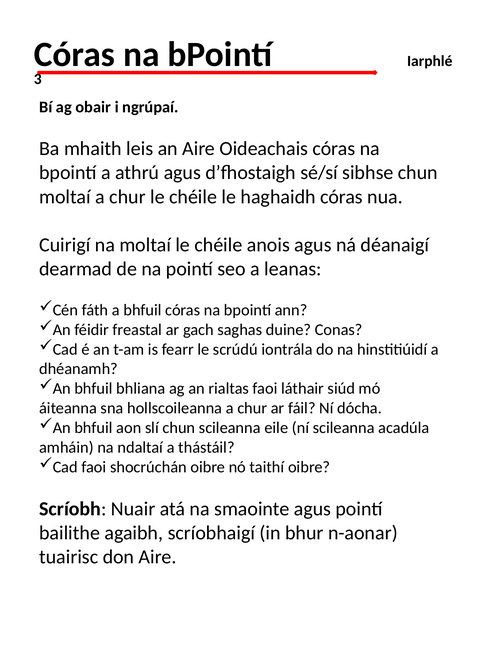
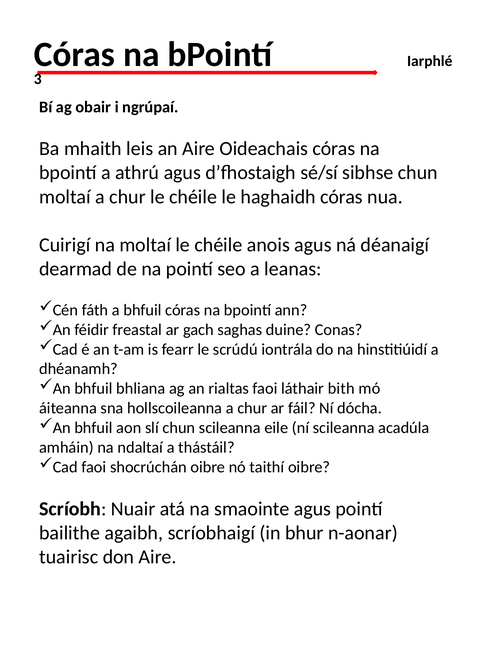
siúd: siúd -> bith
